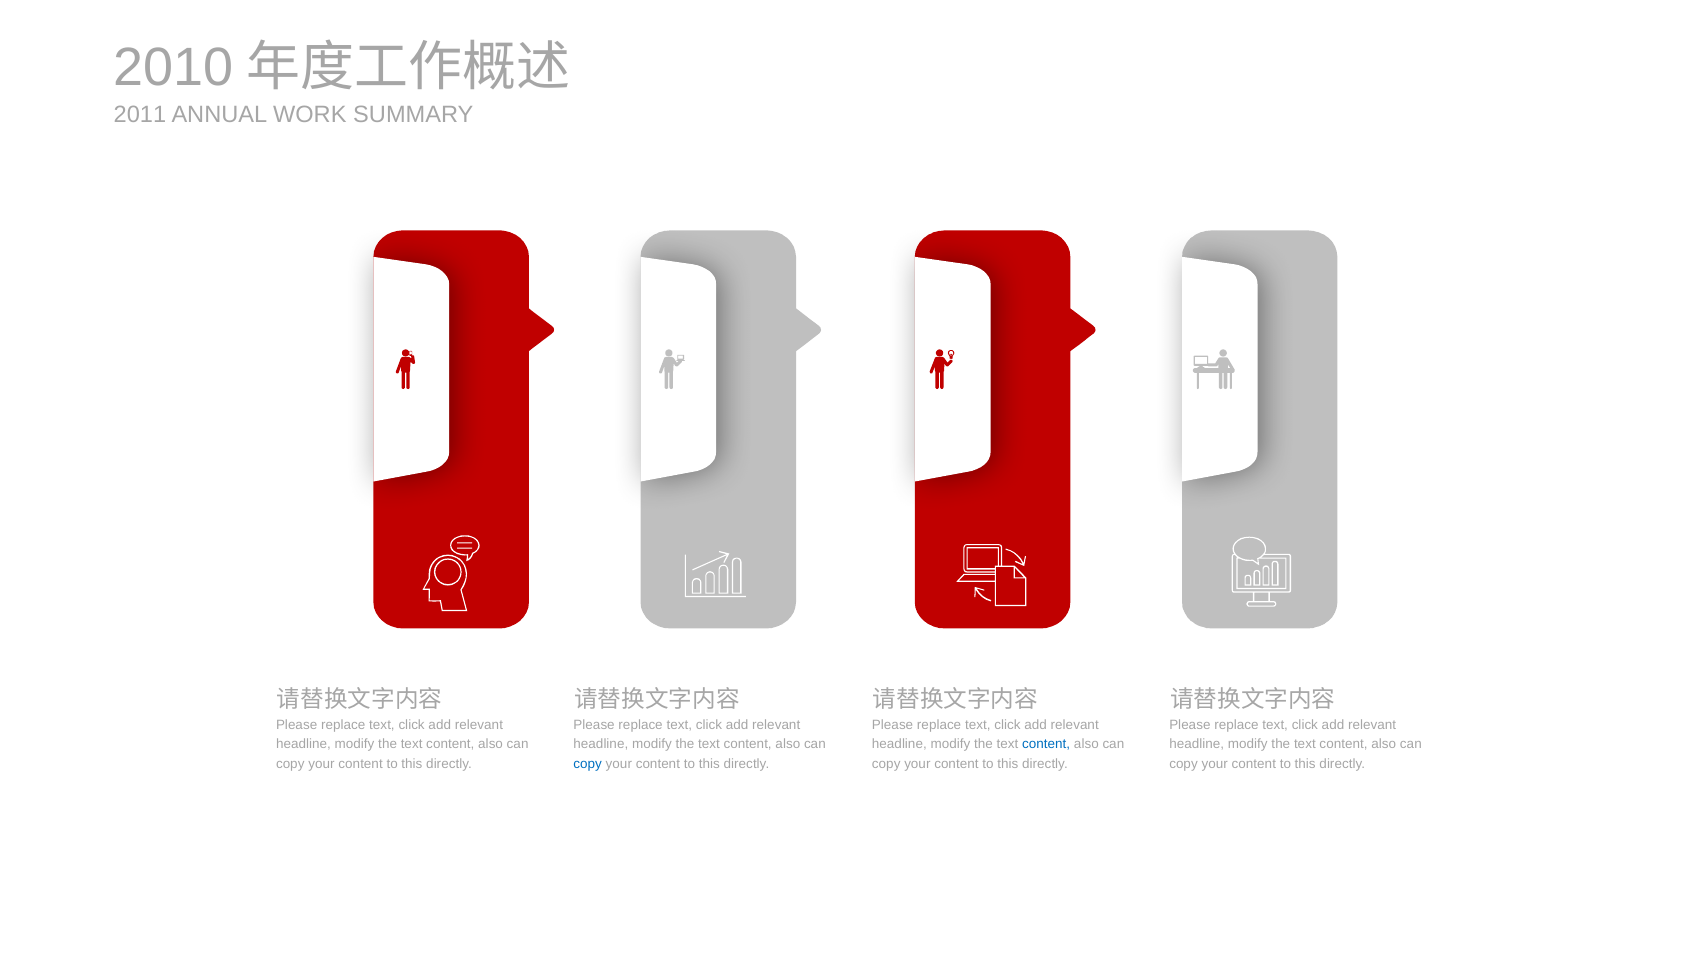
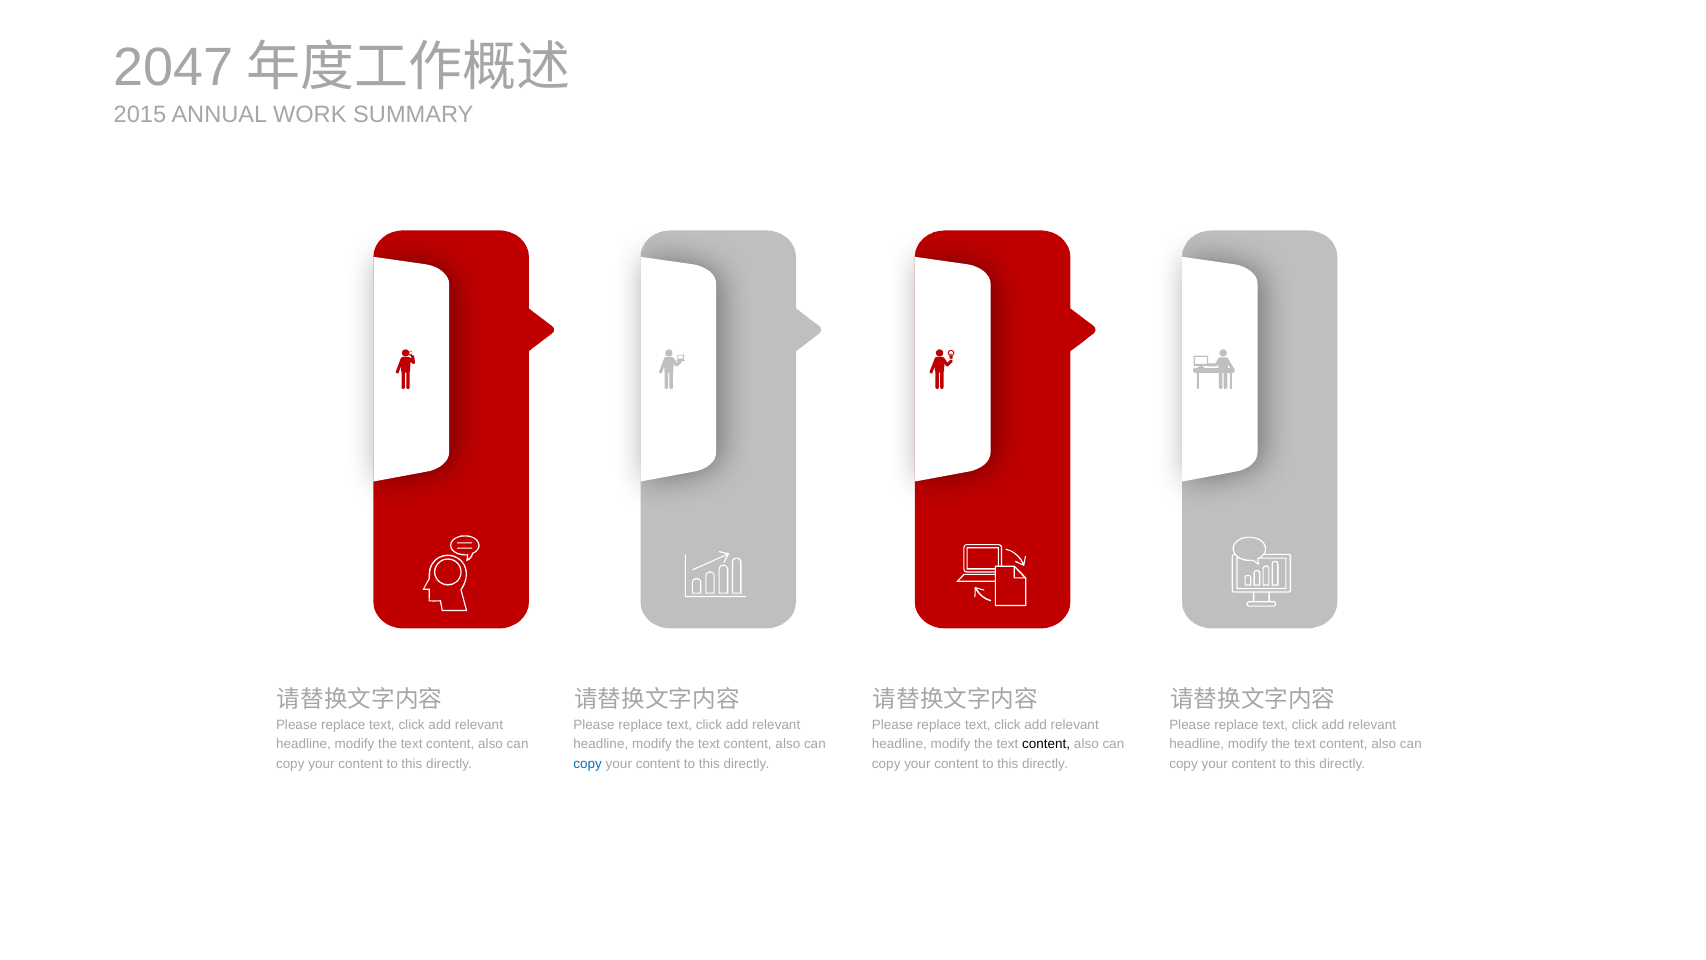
2010: 2010 -> 2047
2011: 2011 -> 2015
content at (1046, 744) colour: blue -> black
